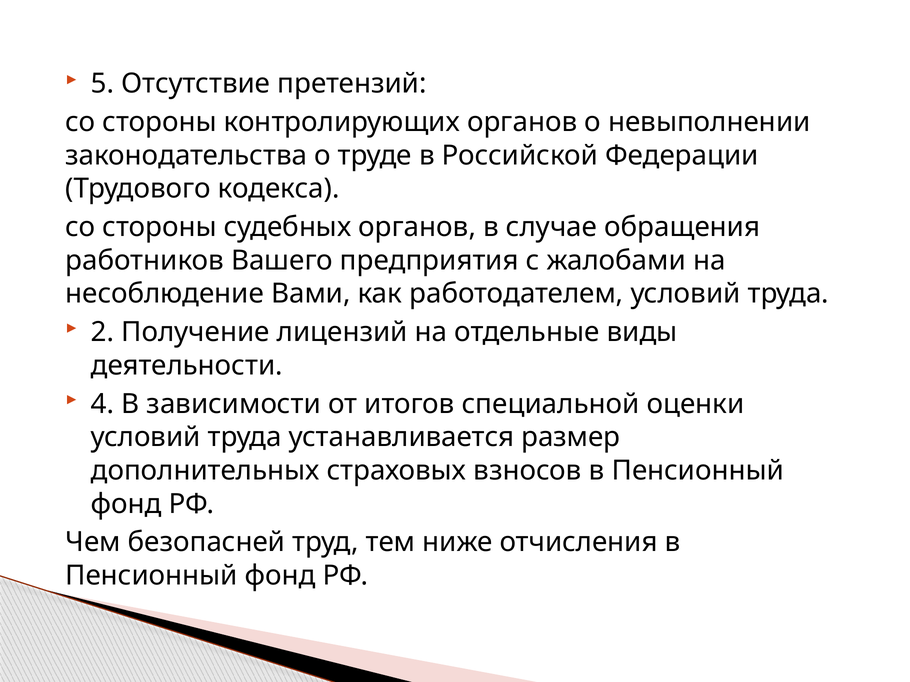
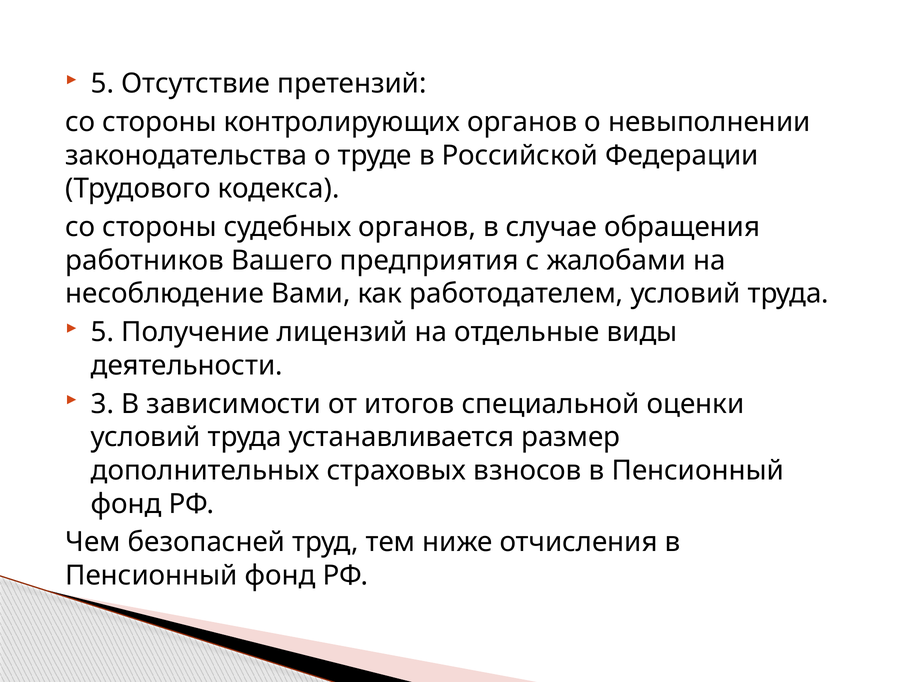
2 at (102, 332): 2 -> 5
4: 4 -> 3
